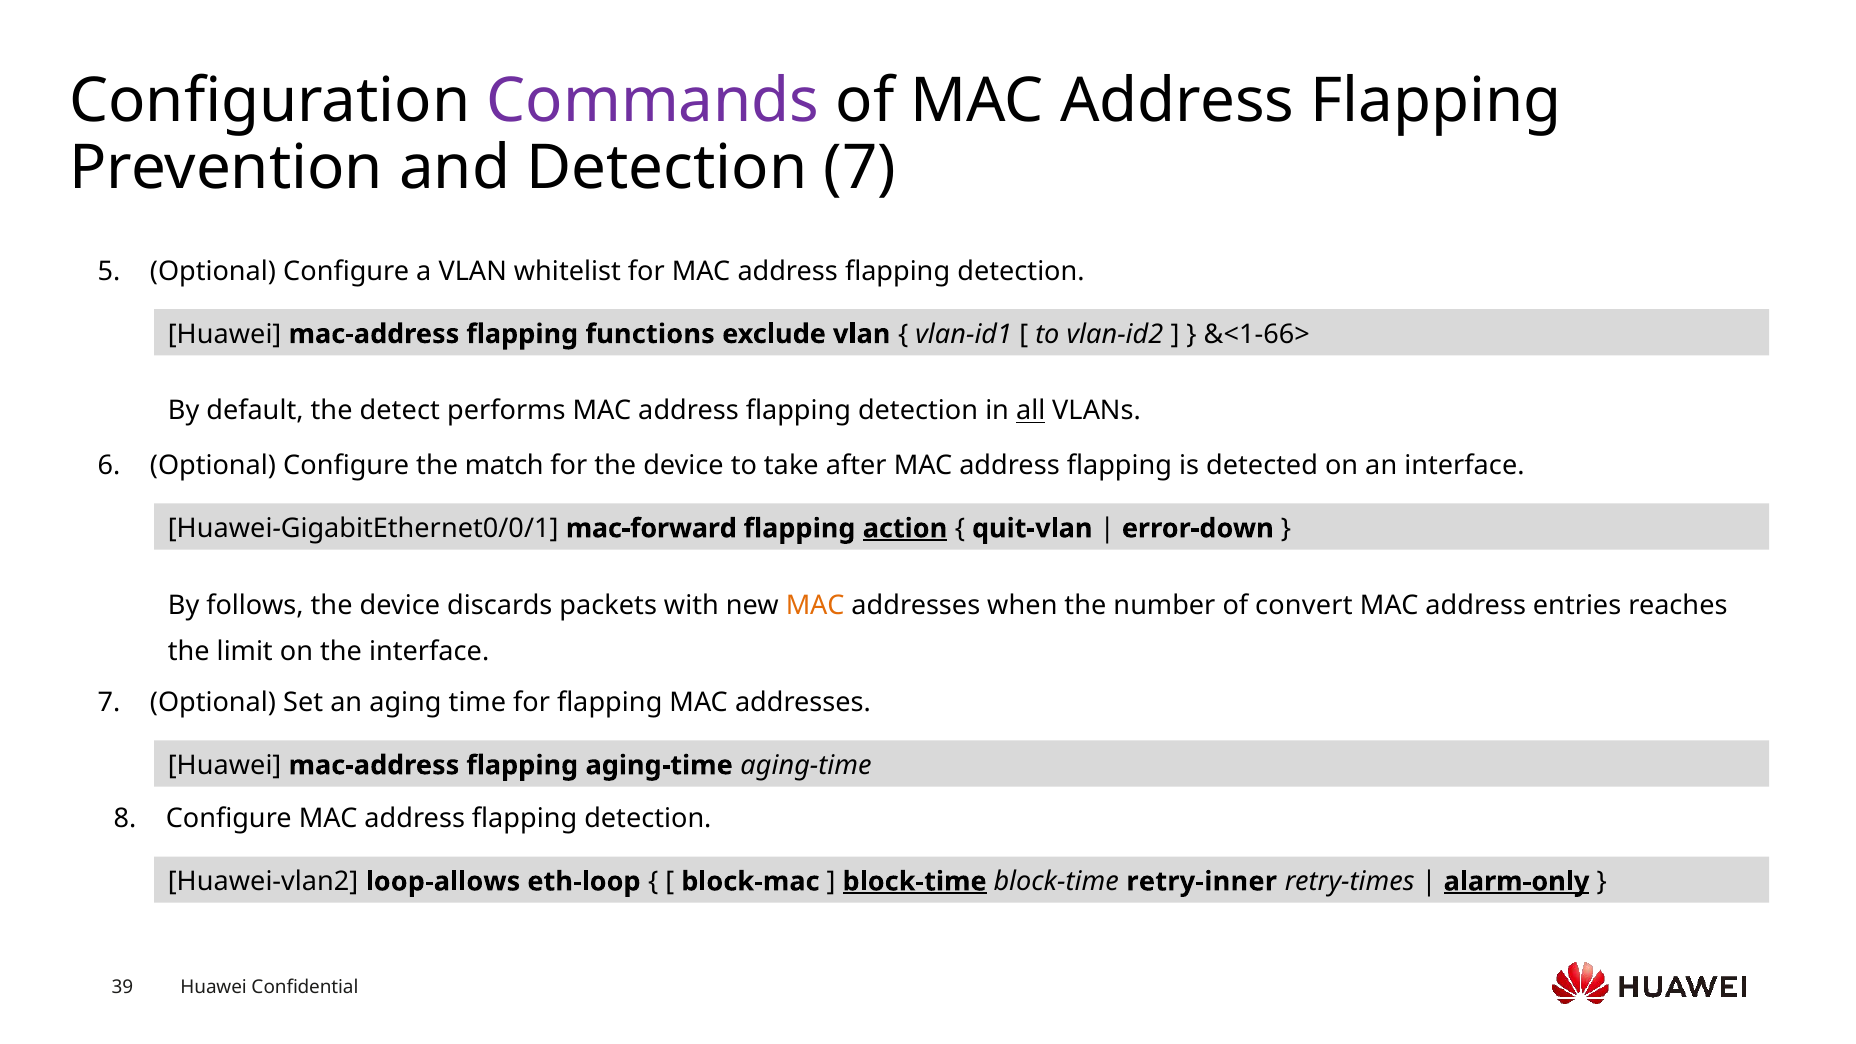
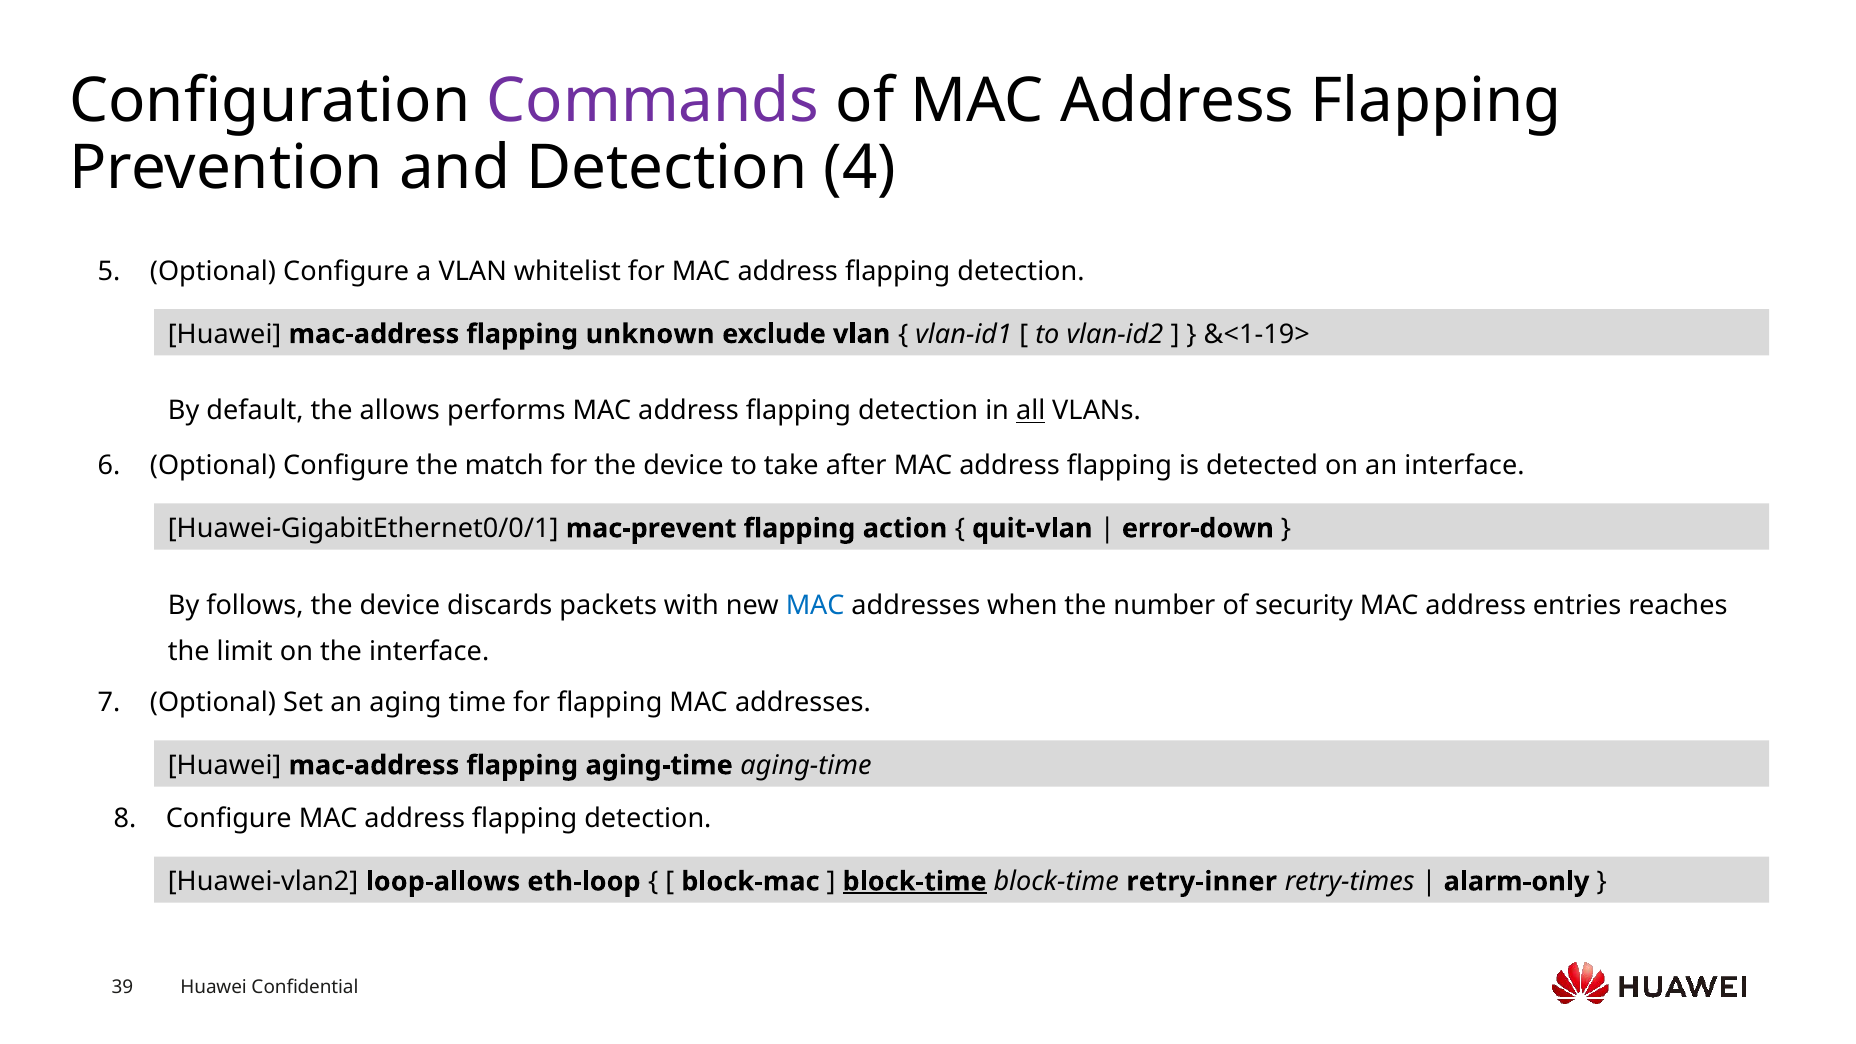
Detection 7: 7 -> 4
functions: functions -> unknown
&<1-66>: &<1-66> -> &<1-19>
detect: detect -> allows
mac-forward: mac-forward -> mac-prevent
action underline: present -> none
MAC at (815, 605) colour: orange -> blue
convert: convert -> security
alarm-only underline: present -> none
